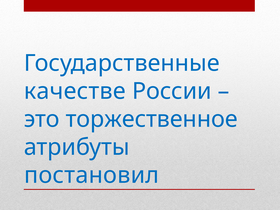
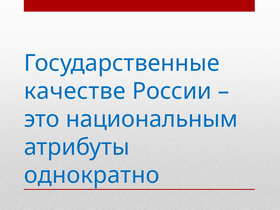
торжественное: торжественное -> национальным
постановил: постановил -> однократно
